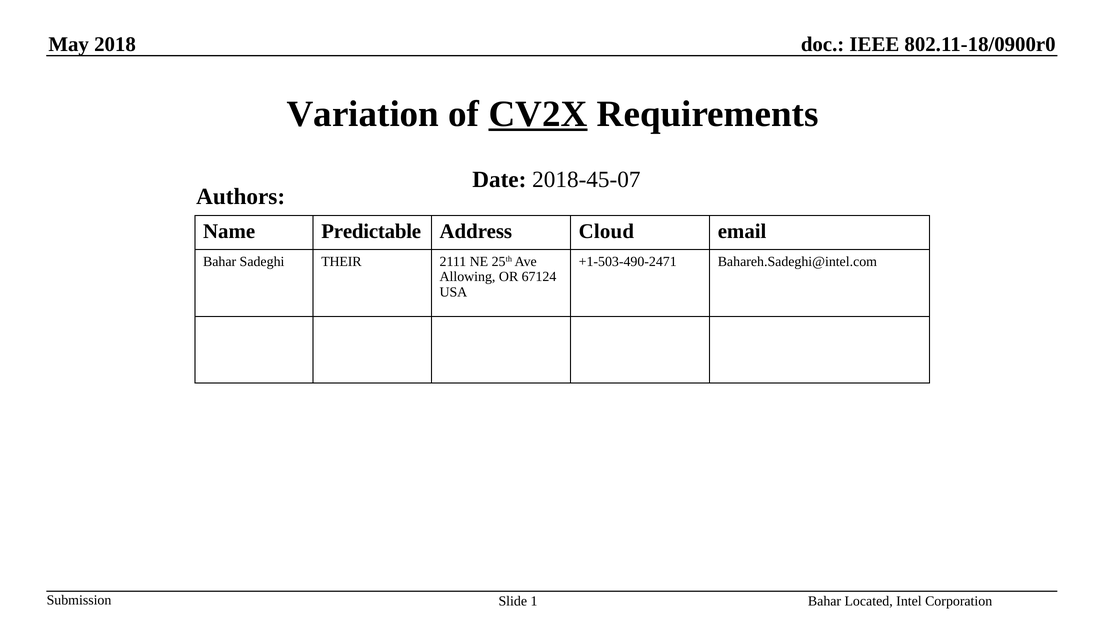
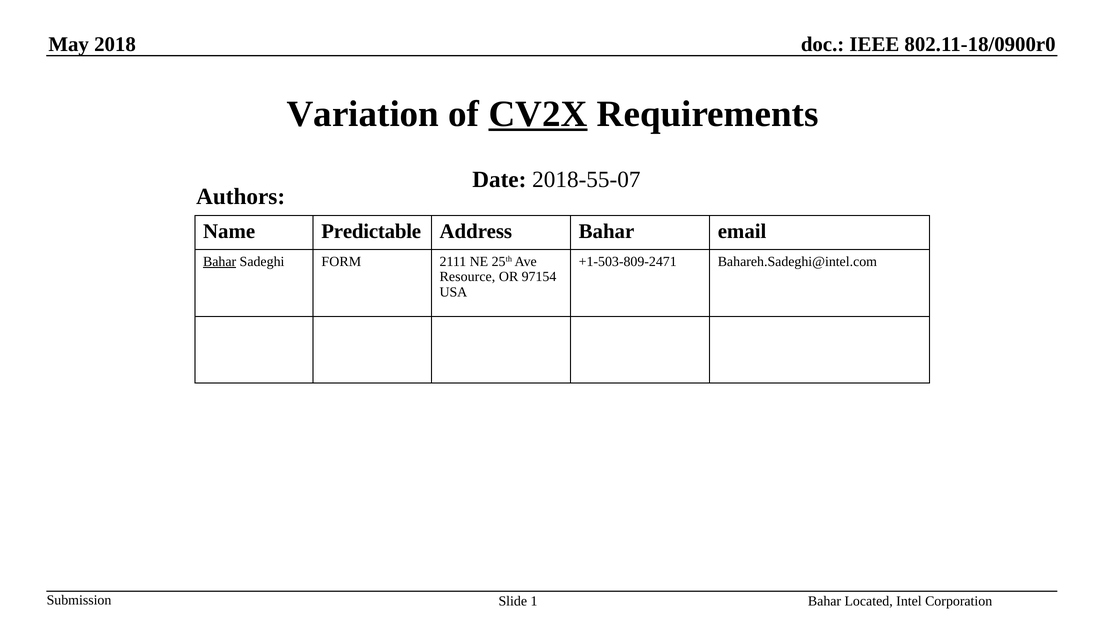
2018-45-07: 2018-45-07 -> 2018-55-07
Address Cloud: Cloud -> Bahar
Bahar at (220, 261) underline: none -> present
THEIR: THEIR -> FORM
+1-503-490-2471: +1-503-490-2471 -> +1-503-809-2471
Allowing: Allowing -> Resource
67124: 67124 -> 97154
